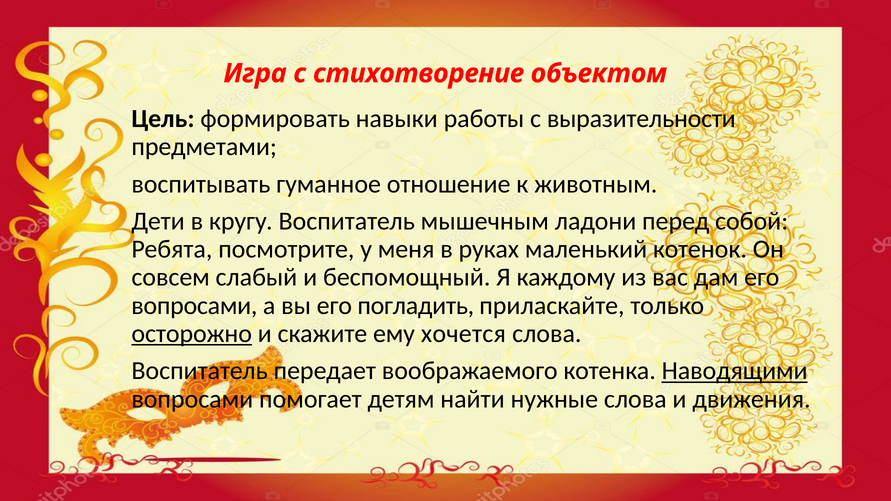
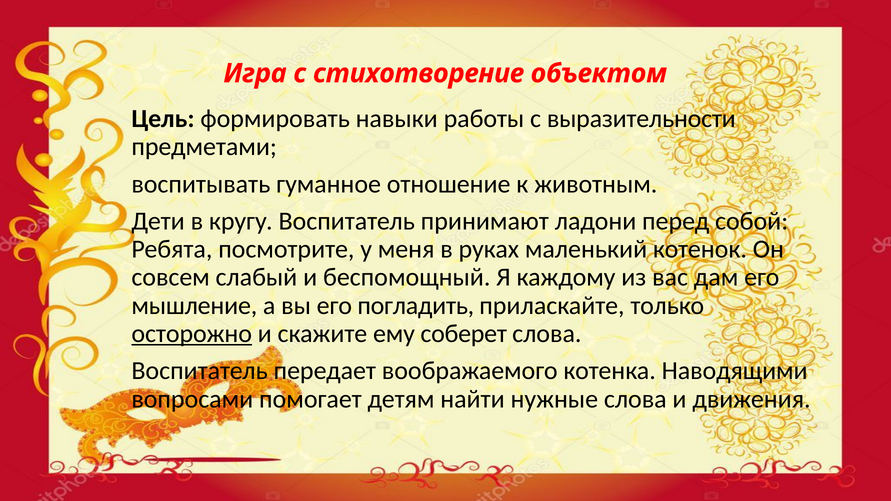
мышечным: мышечным -> принимают
вопросами at (194, 306): вопросами -> мышление
хочется: хочется -> соберет
Наводящими underline: present -> none
